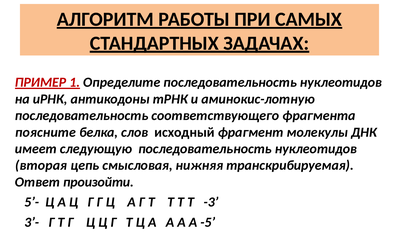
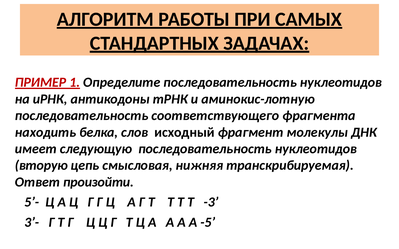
поясните: поясните -> находить
вторая: вторая -> вторую
